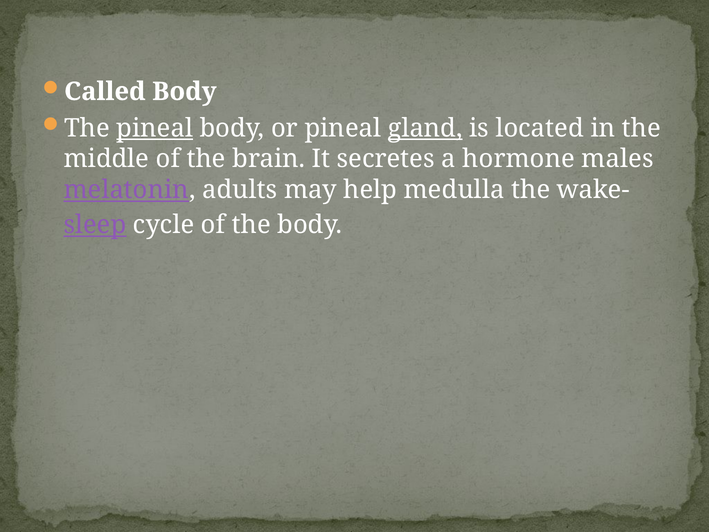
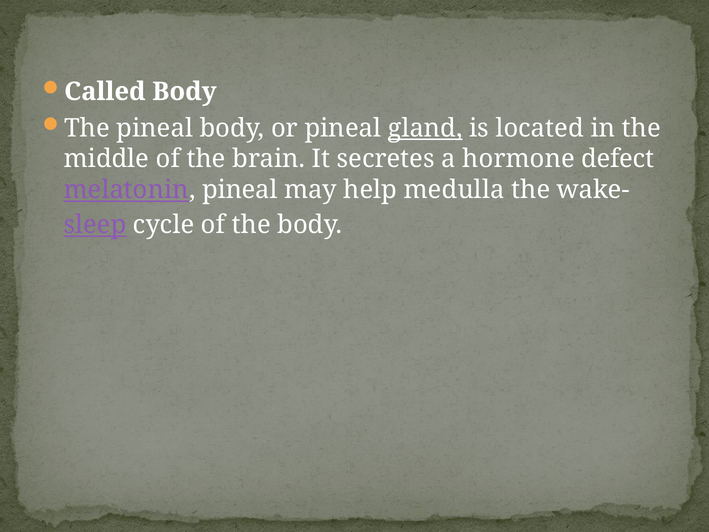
pineal at (155, 128) underline: present -> none
males: males -> defect
melatonin adults: adults -> pineal
